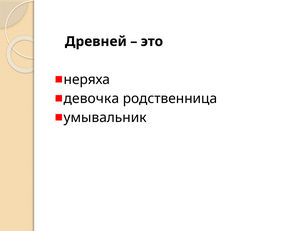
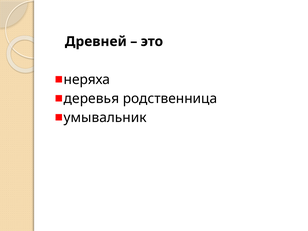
девочка: девочка -> деревья
